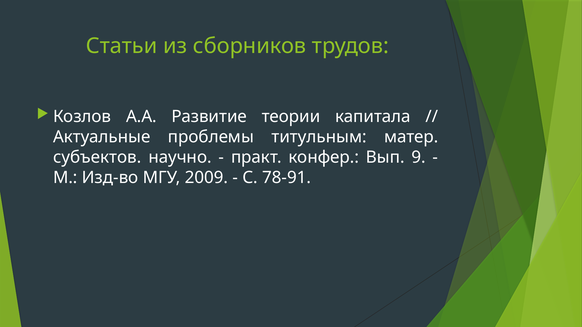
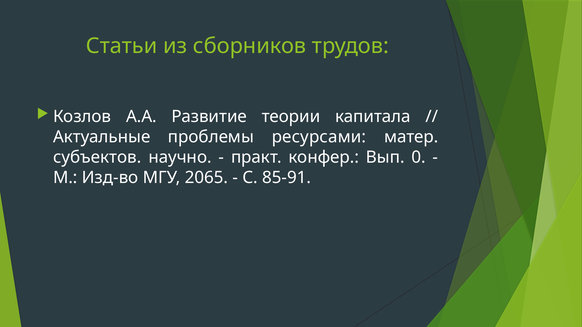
титульным: титульным -> ресурсами
9: 9 -> 0
2009: 2009 -> 2065
78-91: 78-91 -> 85-91
